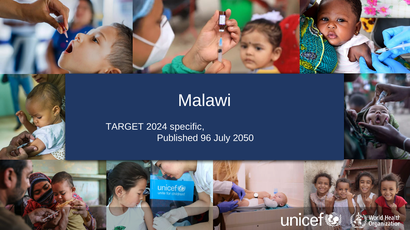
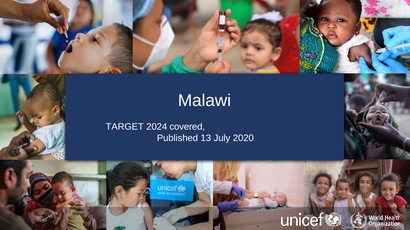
specific: specific -> covered
96: 96 -> 13
2050: 2050 -> 2020
